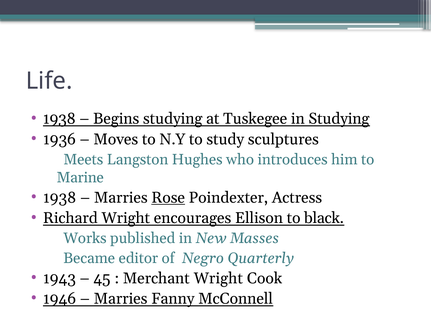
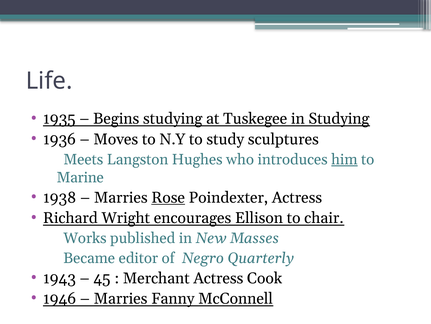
1938 at (59, 119): 1938 -> 1935
him underline: none -> present
black: black -> chair
Merchant Wright: Wright -> Actress
